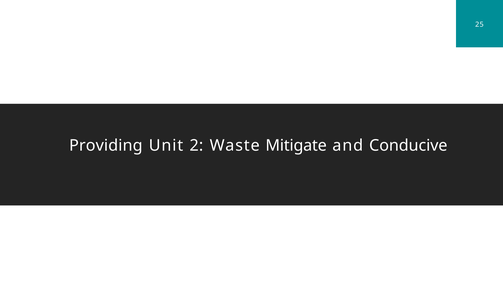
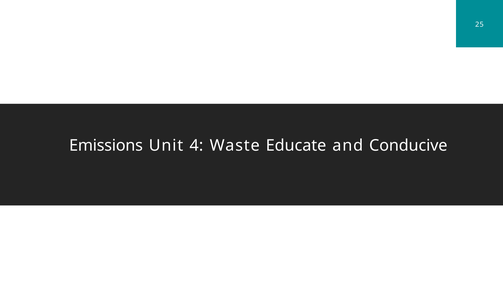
Providing: Providing -> Emissions
2: 2 -> 4
Mitigate: Mitigate -> Educate
